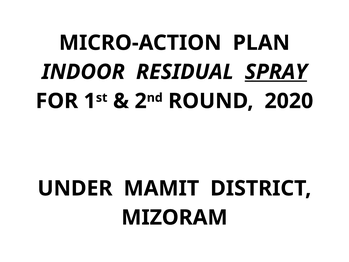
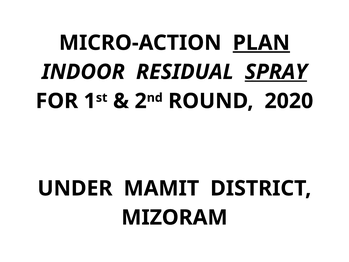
PLAN underline: none -> present
